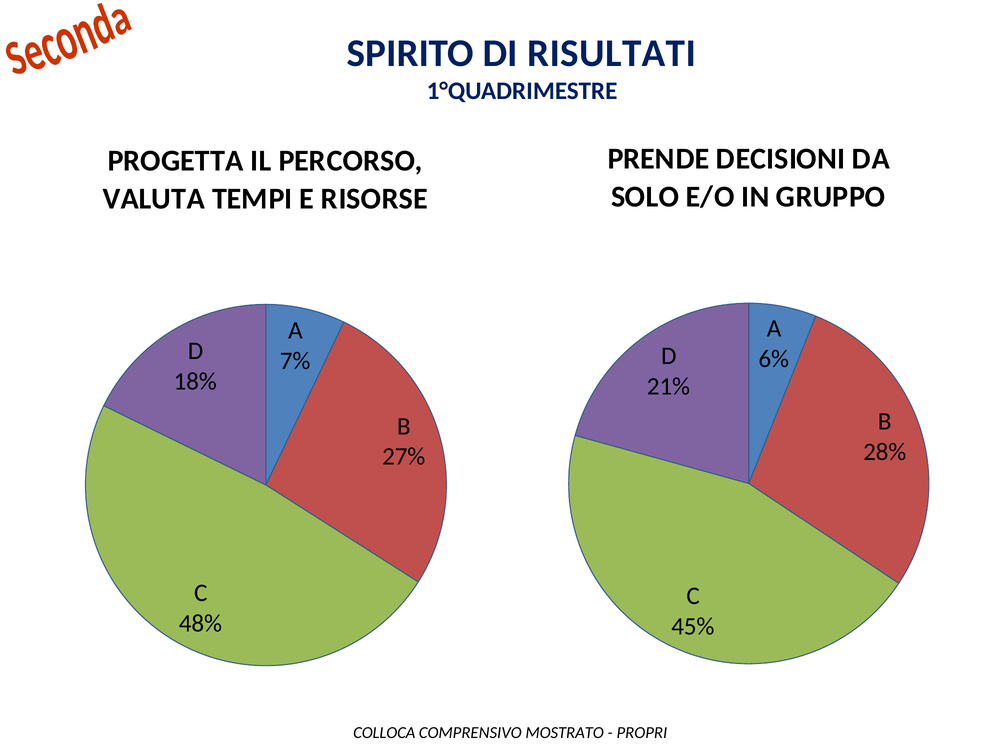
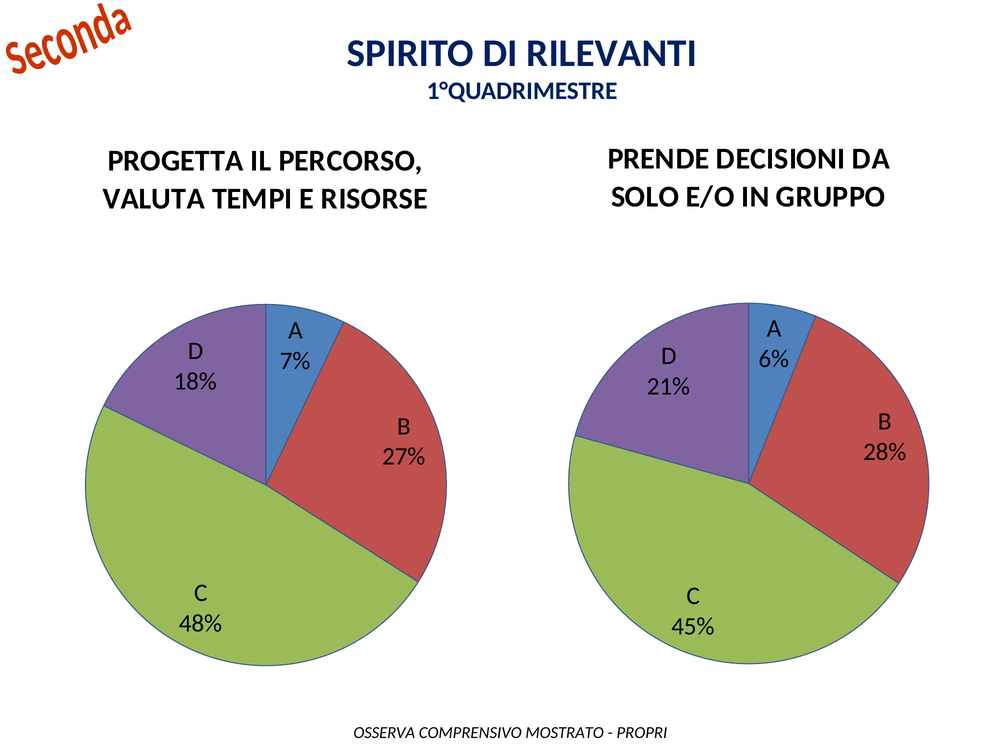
RISULTATI: RISULTATI -> RILEVANTI
COLLOCA: COLLOCA -> OSSERVA
